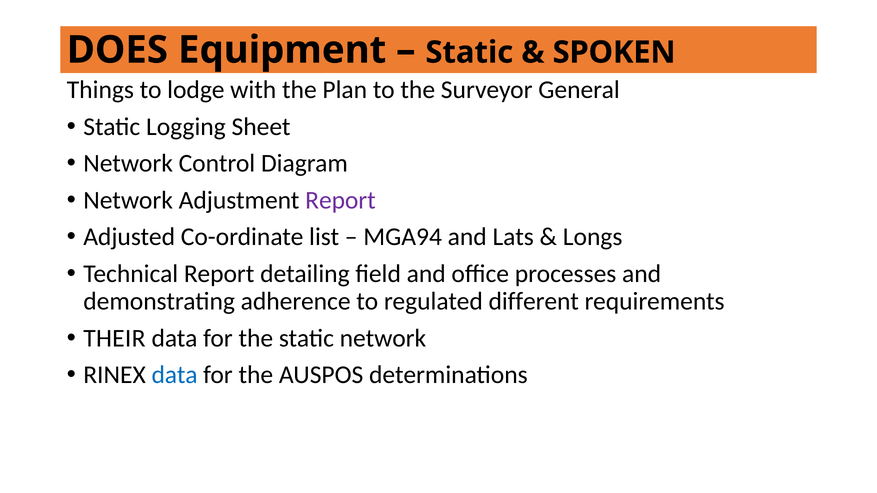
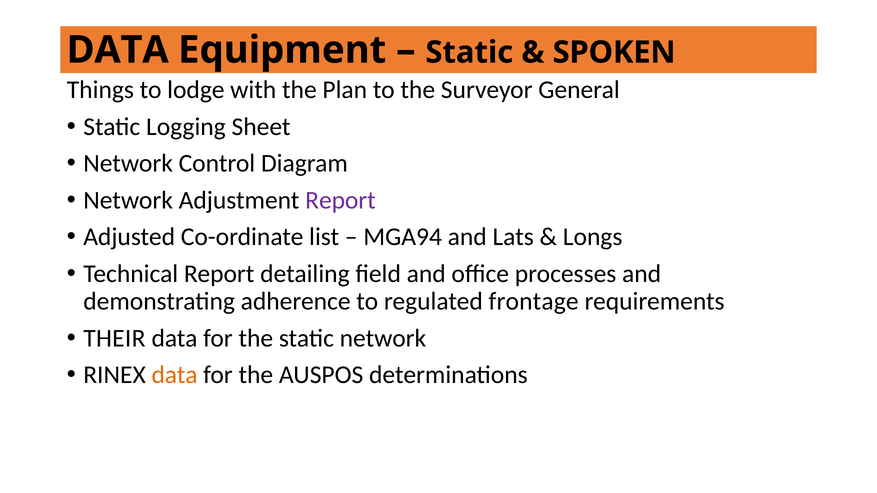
DOES at (117, 50): DOES -> DATA
different: different -> frontage
data at (175, 375) colour: blue -> orange
